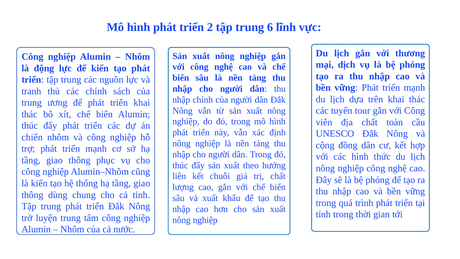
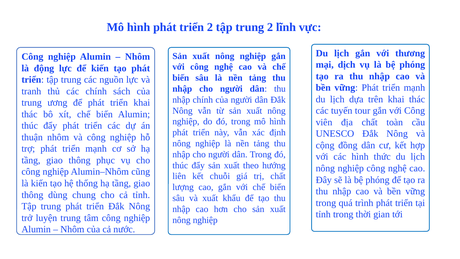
trung 6: 6 -> 2
chiến: chiến -> thuận
